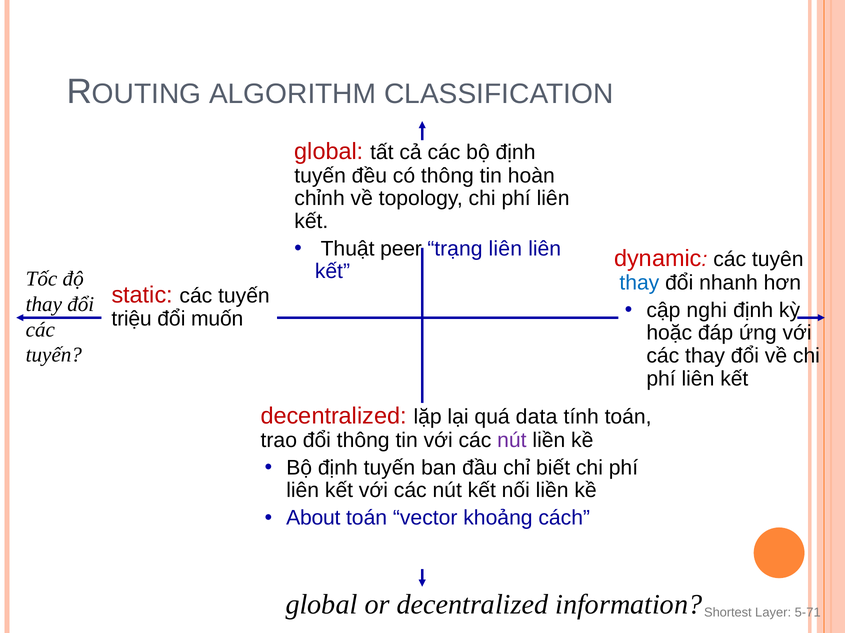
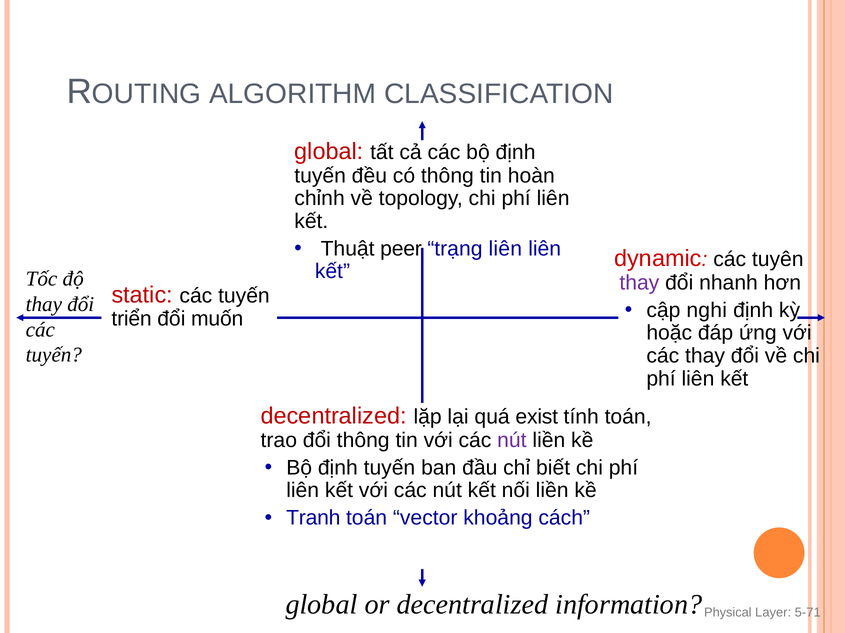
thay at (639, 283) colour: blue -> purple
triệu: triệu -> triển
data: data -> exist
About: About -> Tranh
Shortest: Shortest -> Physical
